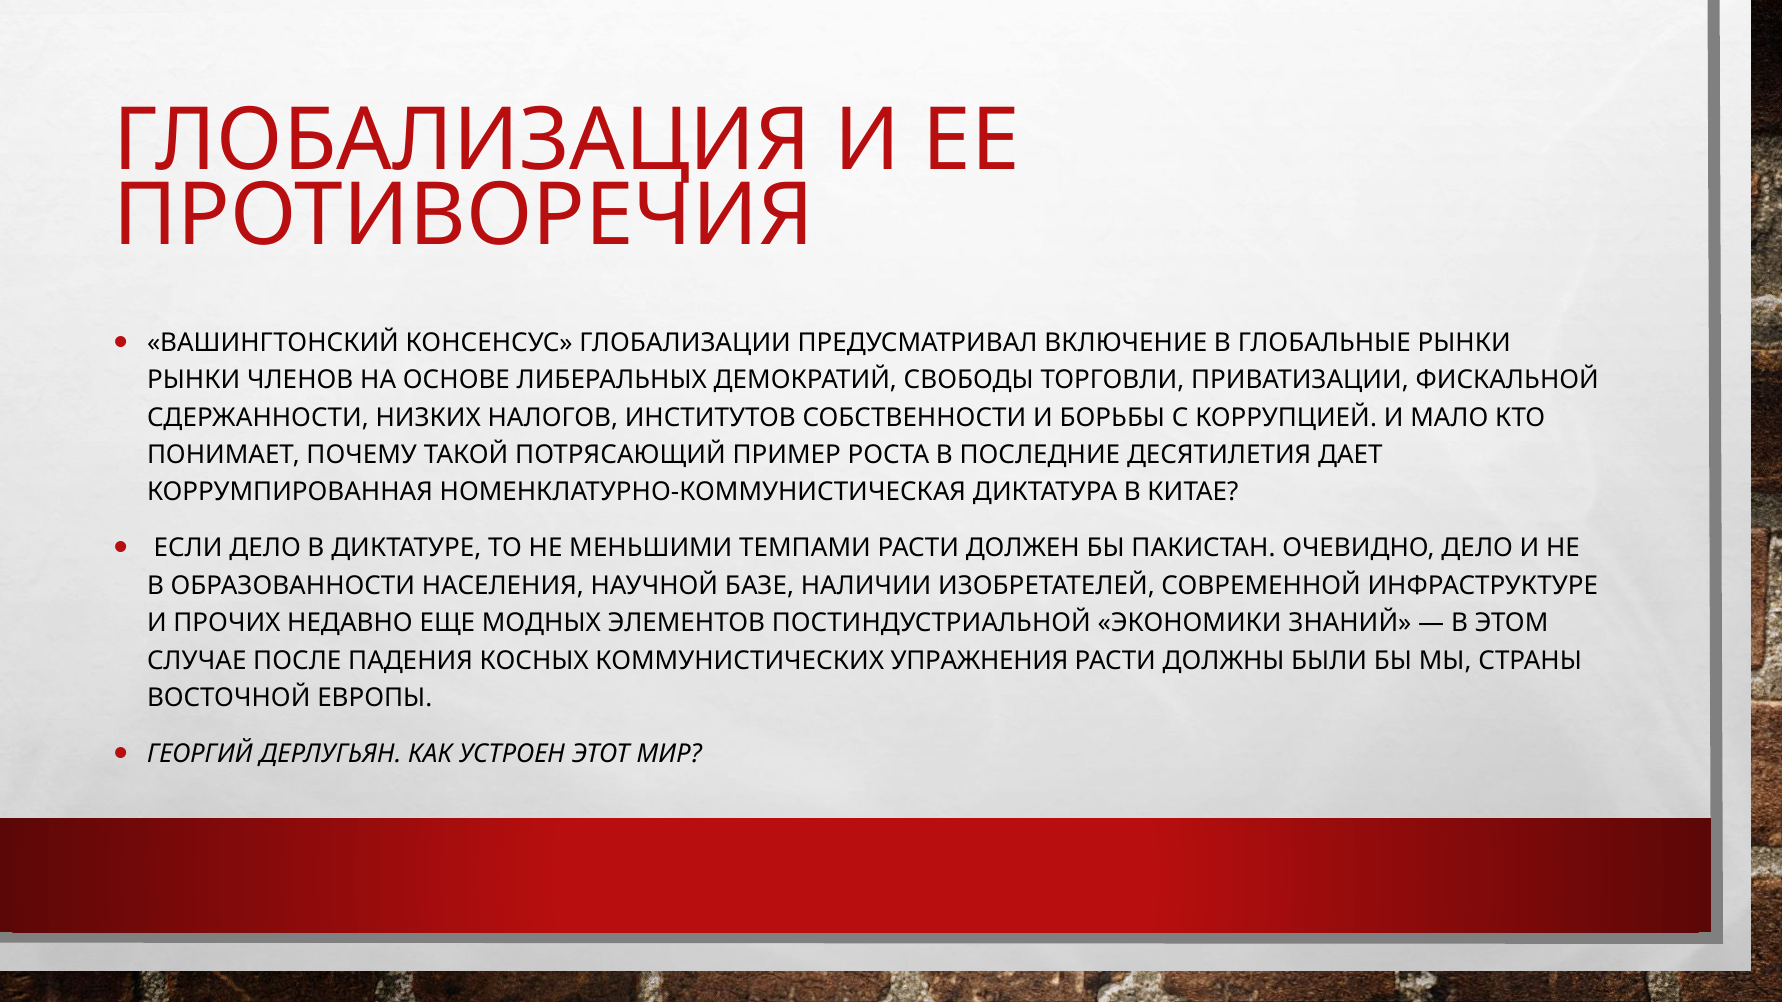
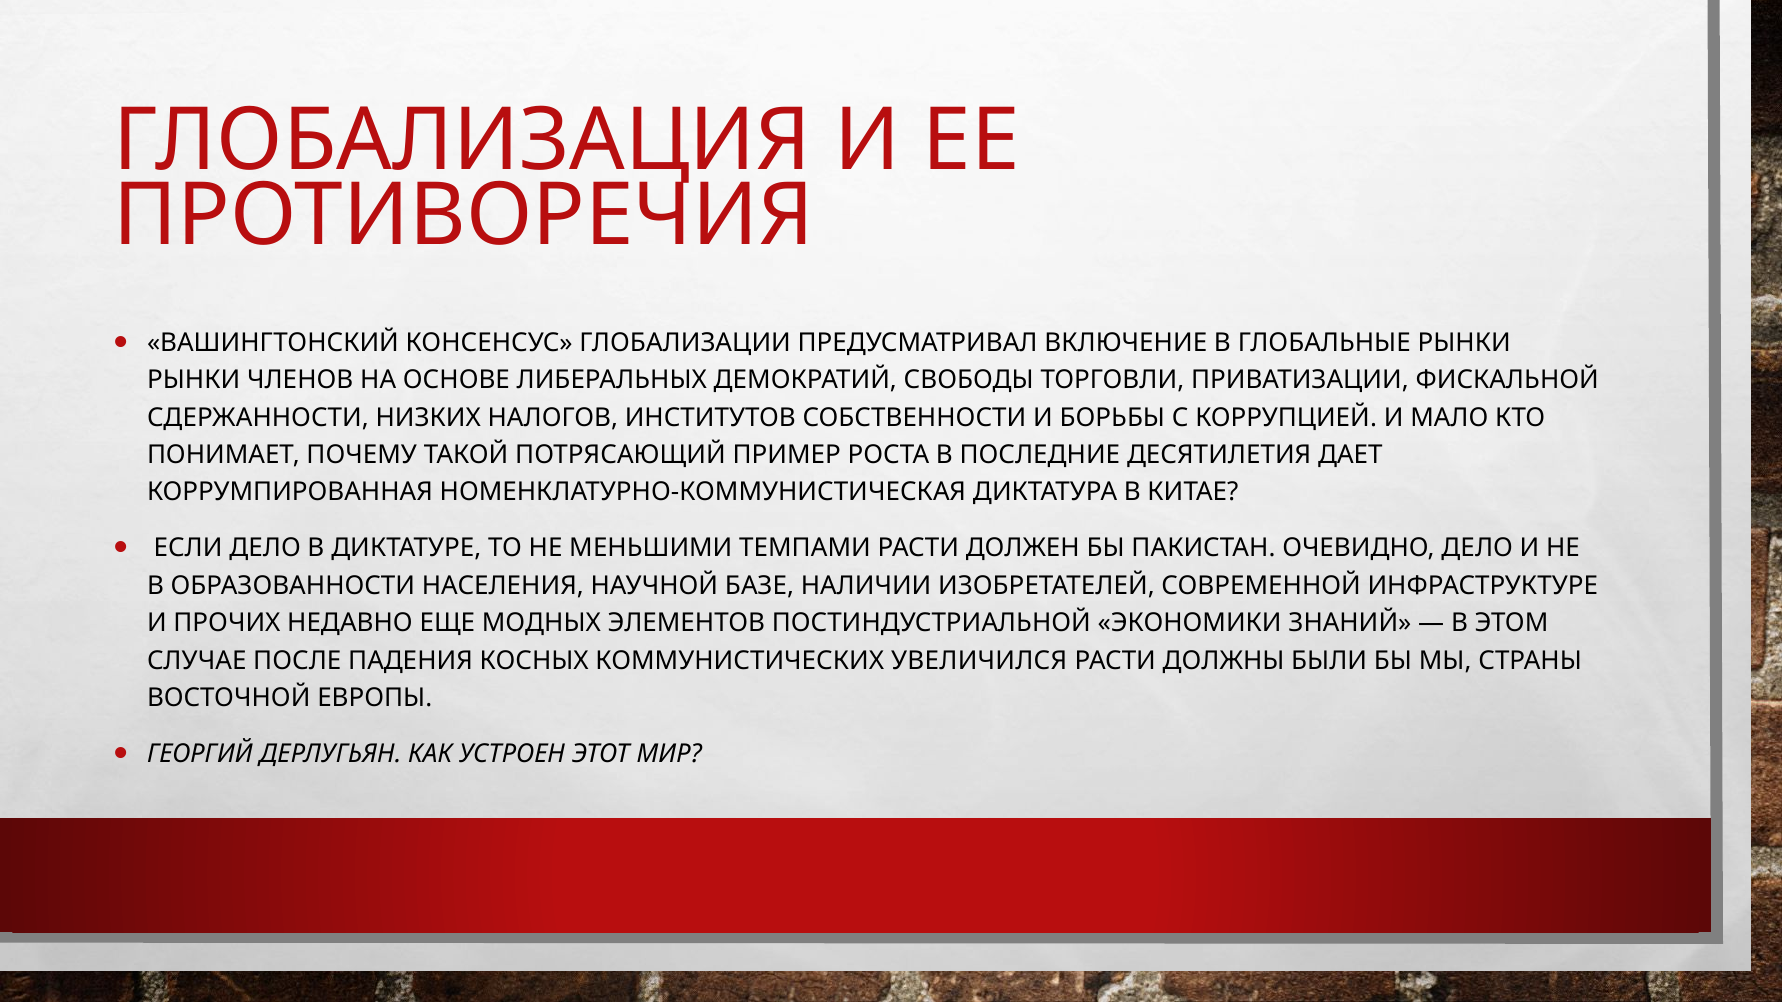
УПРАЖНЕНИЯ: УПРАЖНЕНИЯ -> УВЕЛИЧИЛСЯ
